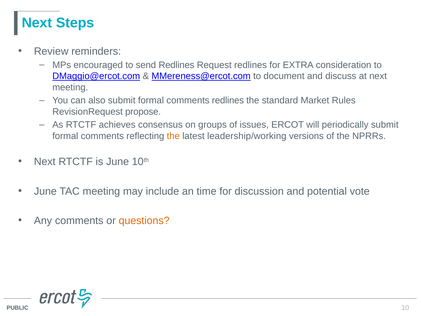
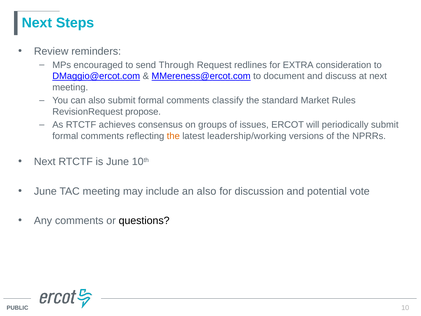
send Redlines: Redlines -> Through
comments redlines: redlines -> classify
an time: time -> also
questions colour: orange -> black
